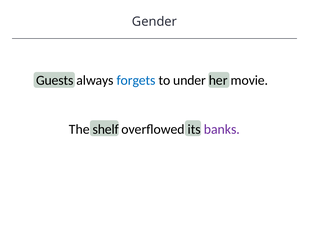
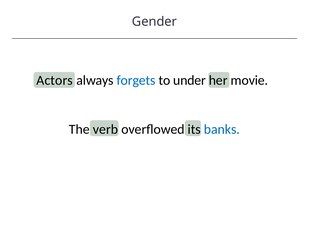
Guests: Guests -> Actors
shelf: shelf -> verb
banks colour: purple -> blue
